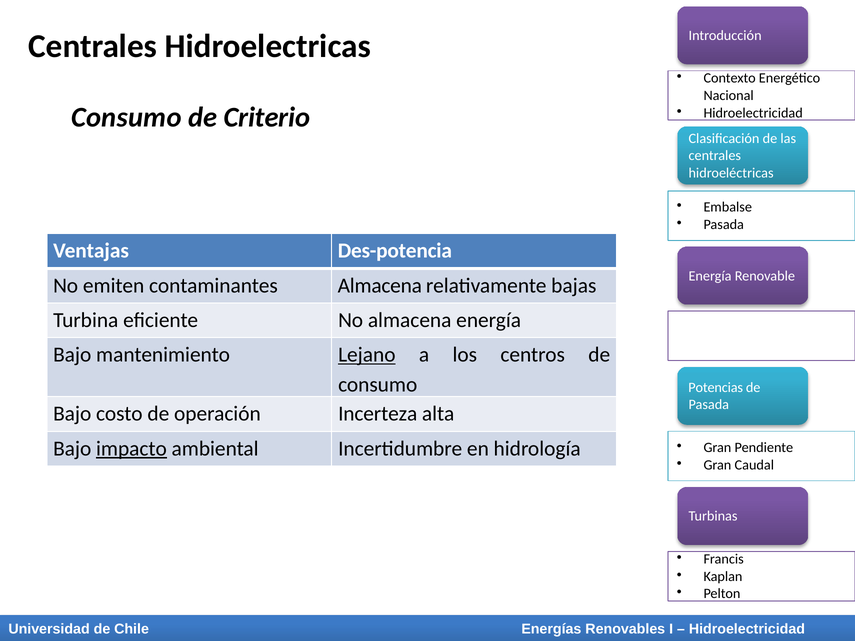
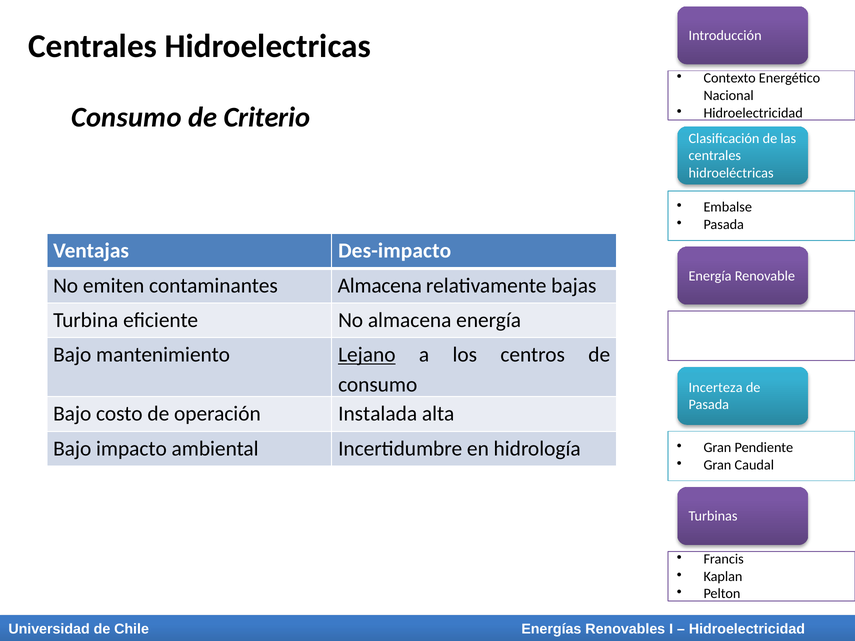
Des-potencia: Des-potencia -> Des-impacto
Potencias: Potencias -> Incerteza
Incerteza: Incerteza -> Instalada
impacto underline: present -> none
